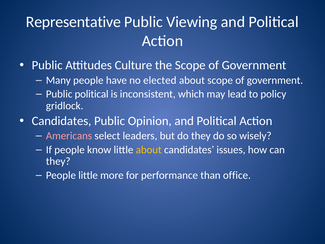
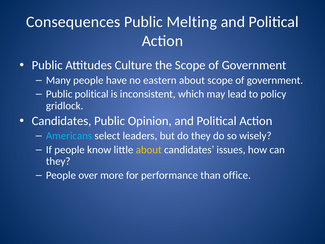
Representative: Representative -> Consequences
Viewing: Viewing -> Melting
elected: elected -> eastern
Americans colour: pink -> light blue
People little: little -> over
